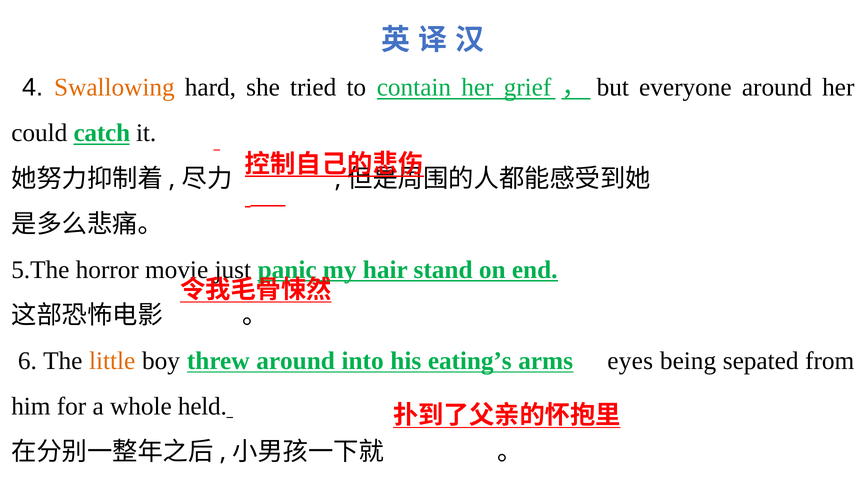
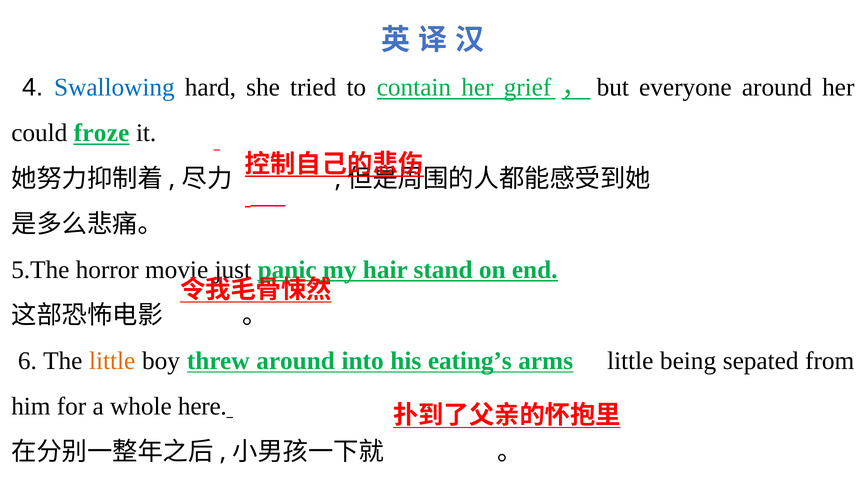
Swallowing colour: orange -> blue
catch: catch -> froze
arms eyes: eyes -> little
held: held -> here
